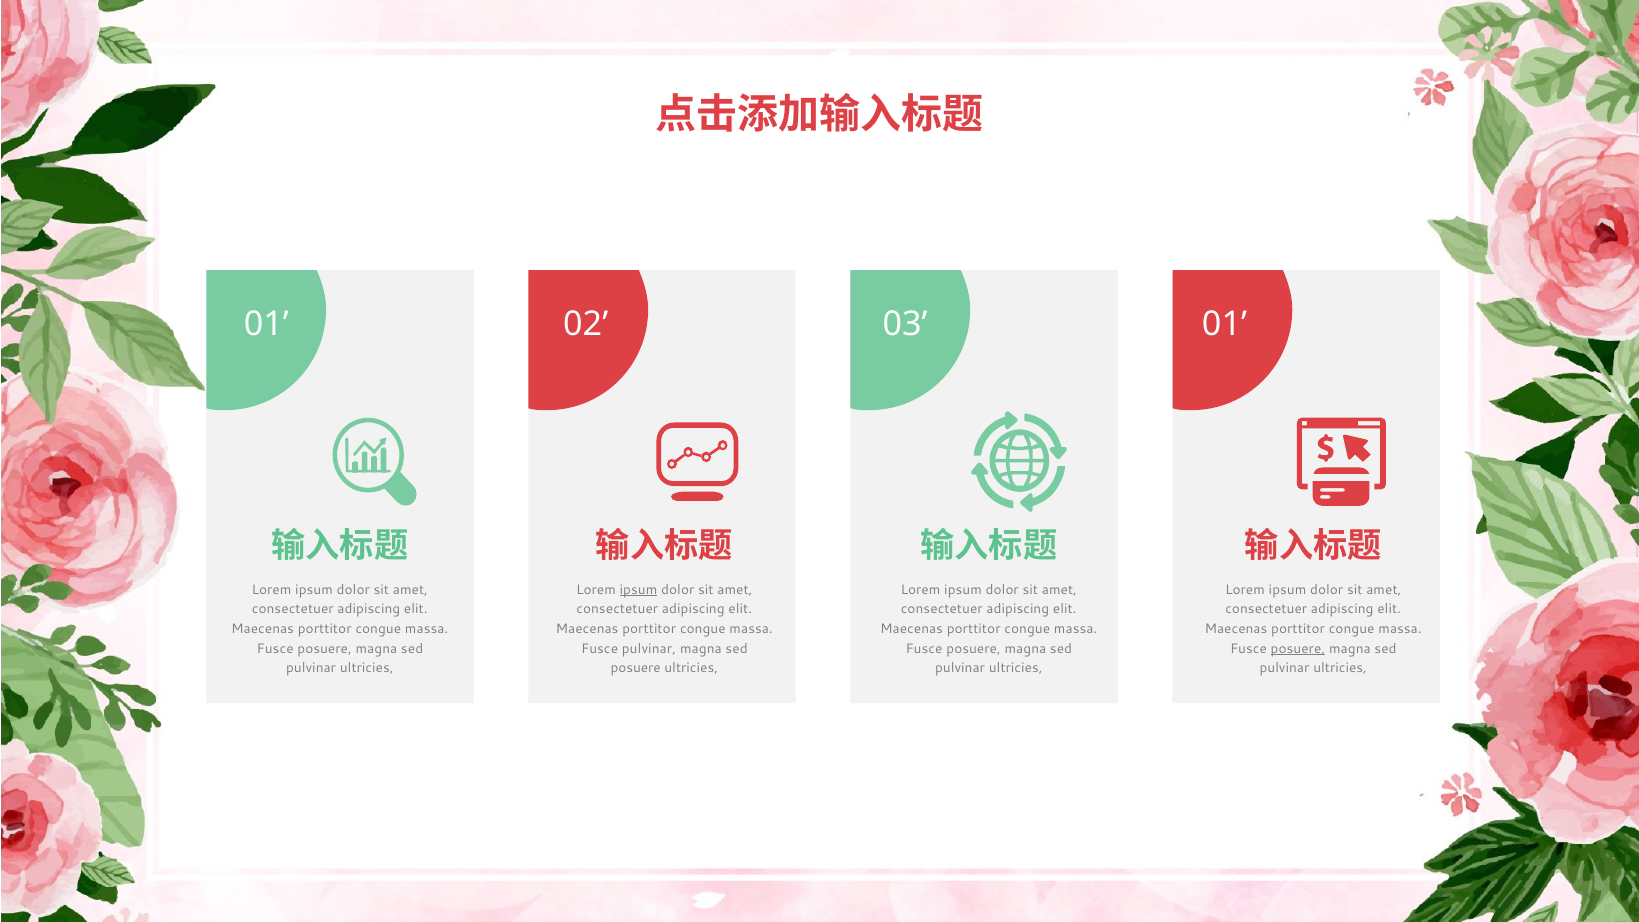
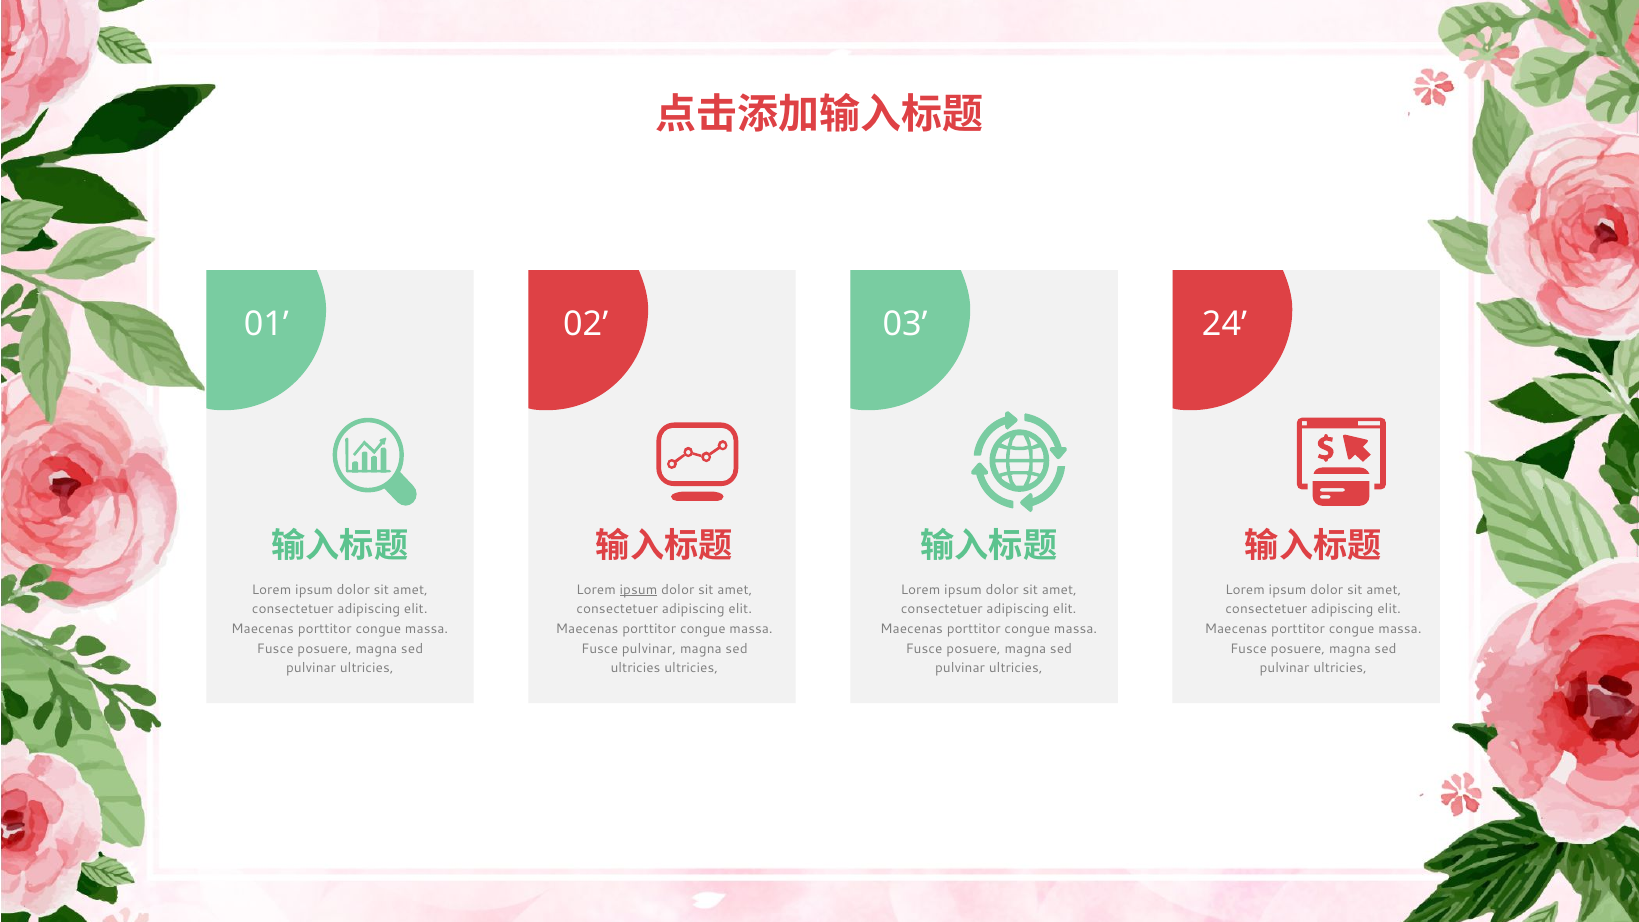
03 01: 01 -> 24
posuere at (1298, 649) underline: present -> none
posuere at (636, 668): posuere -> ultricies
